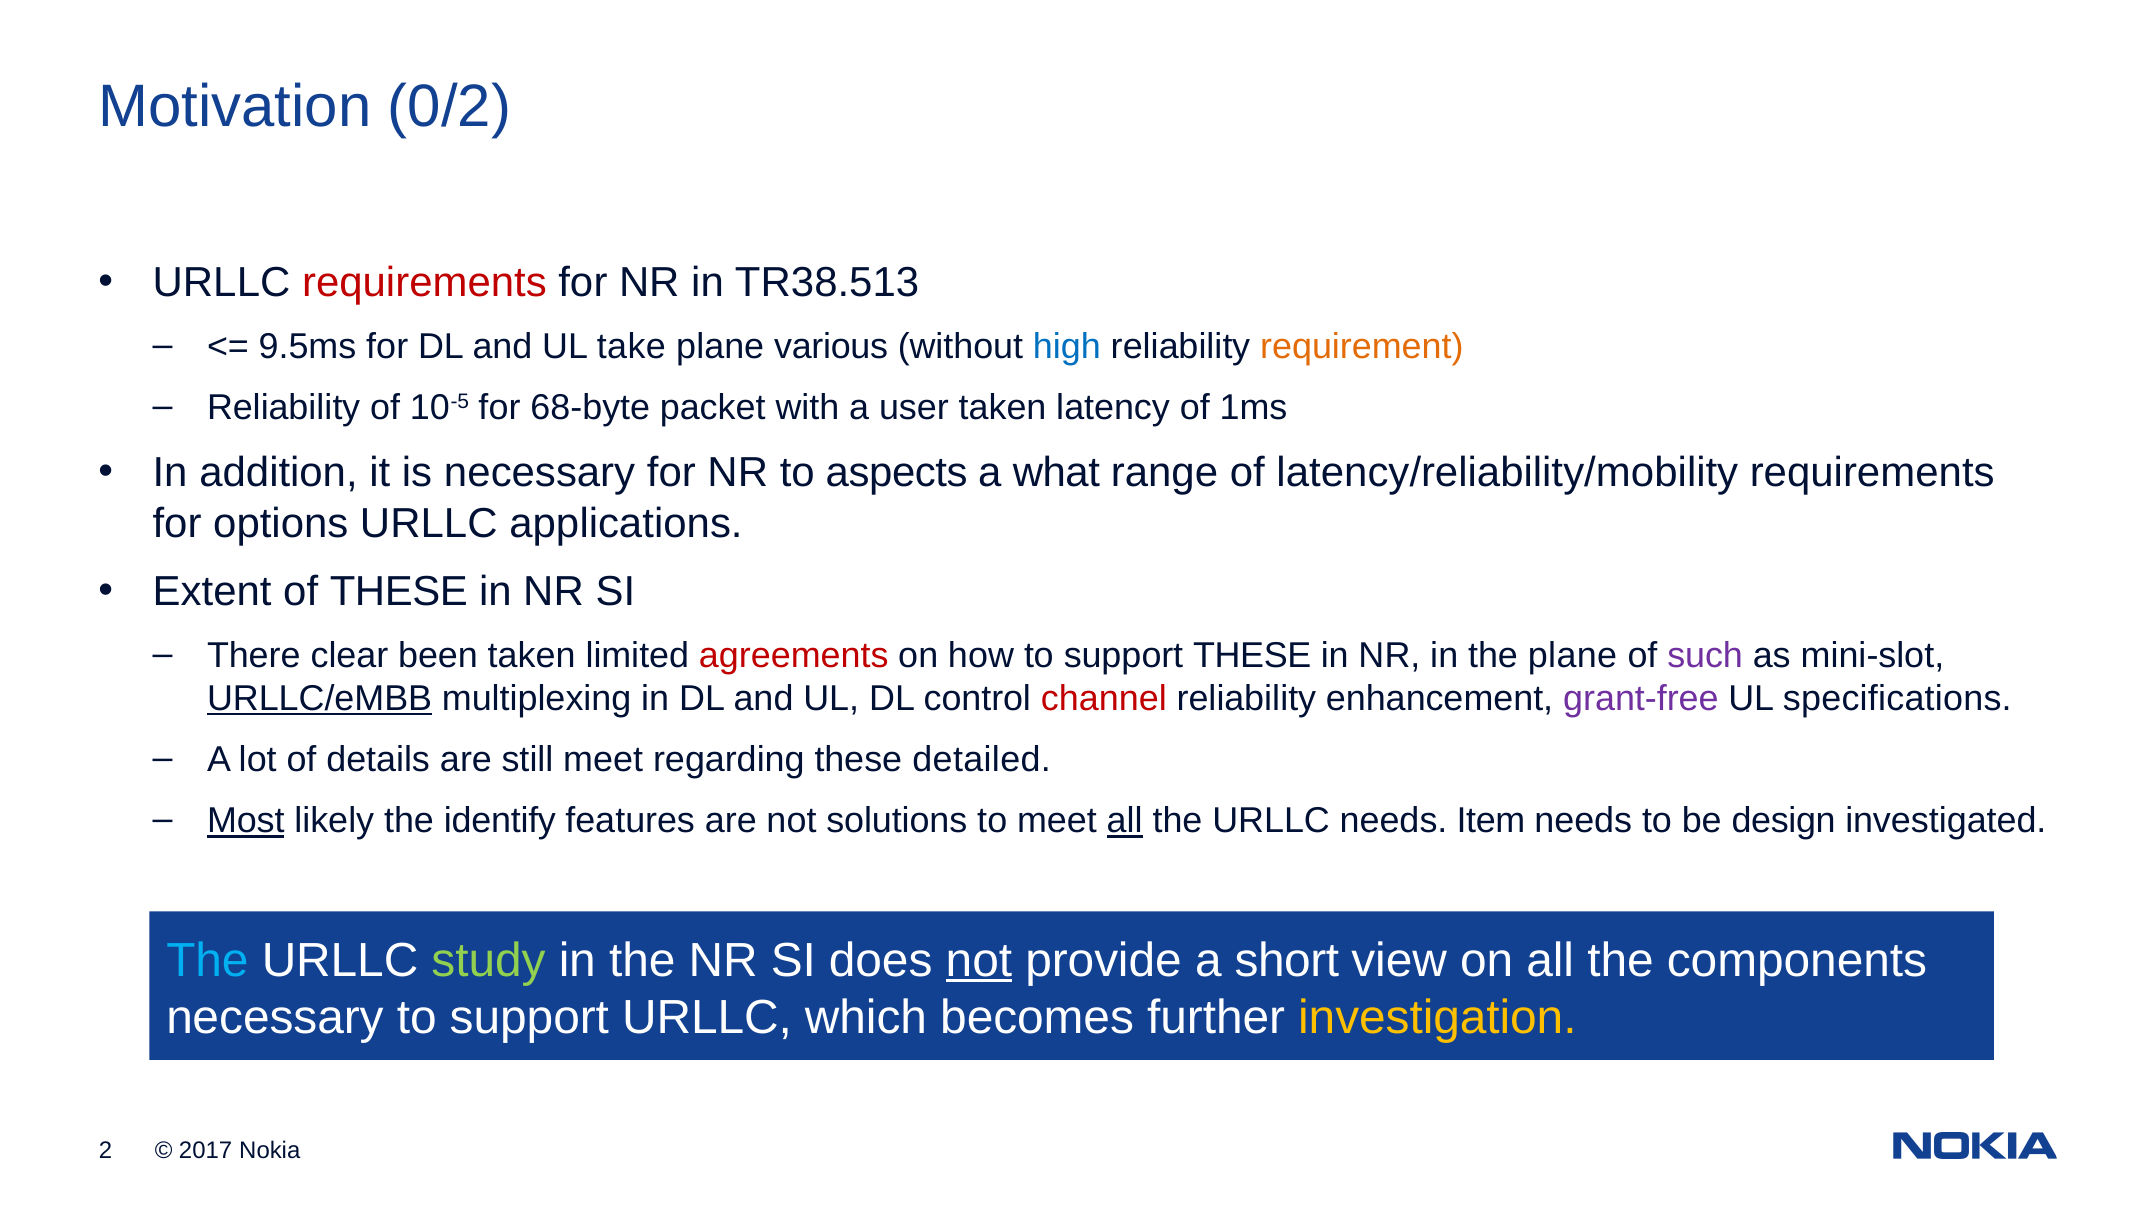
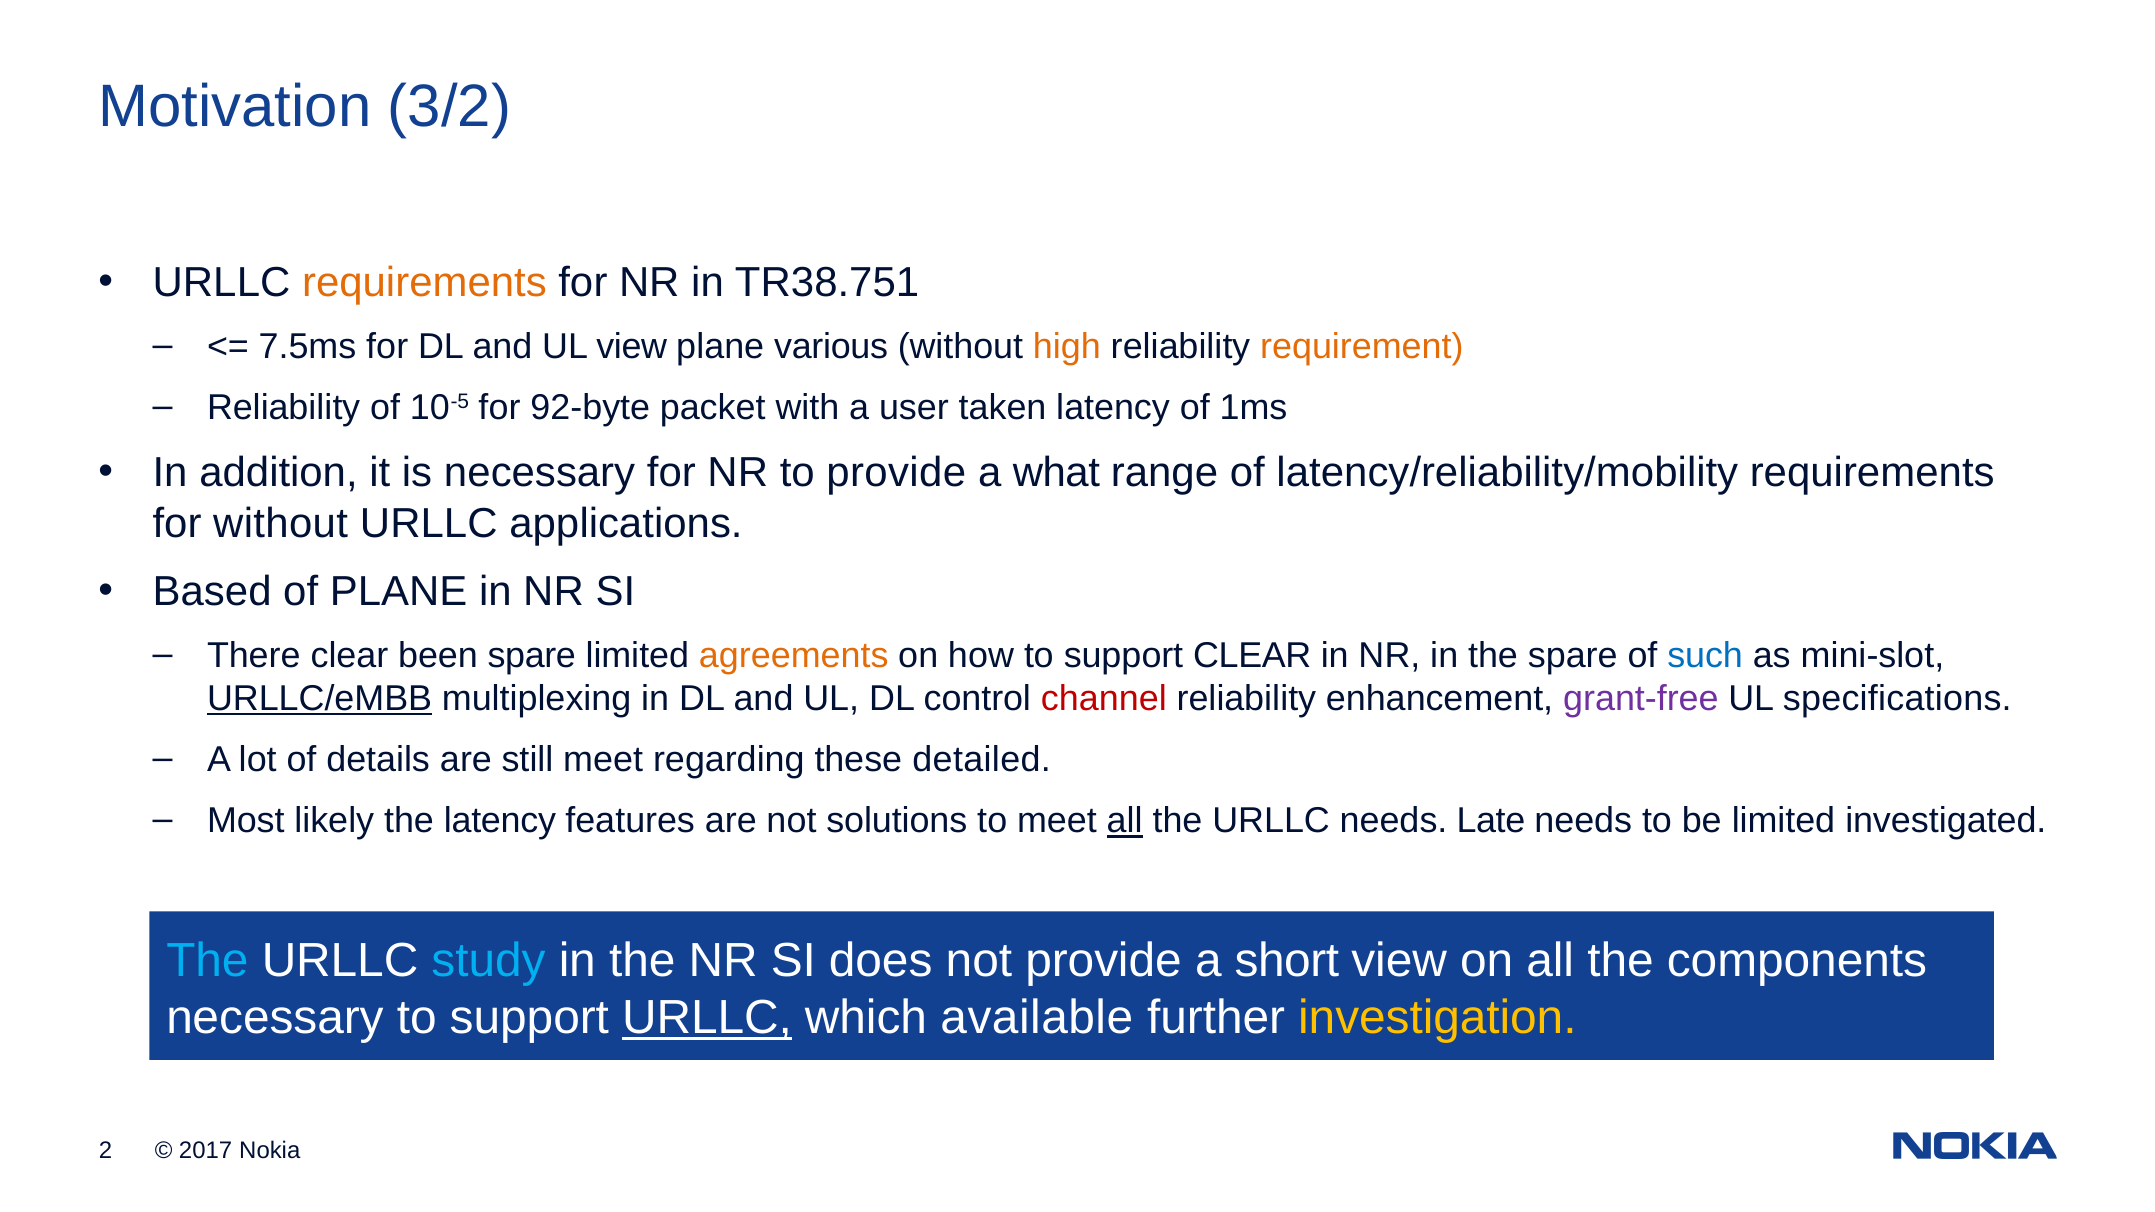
0/2: 0/2 -> 3/2
requirements at (424, 283) colour: red -> orange
TR38.513: TR38.513 -> TR38.751
9.5ms: 9.5ms -> 7.5ms
UL take: take -> view
high colour: blue -> orange
68-byte: 68-byte -> 92-byte
to aspects: aspects -> provide
for options: options -> without
Extent: Extent -> Based
of THESE: THESE -> PLANE
been taken: taken -> spare
agreements colour: red -> orange
support THESE: THESE -> CLEAR
the plane: plane -> spare
such colour: purple -> blue
Most underline: present -> none
the identify: identify -> latency
Item: Item -> Late
be design: design -> limited
study colour: light green -> light blue
not at (979, 960) underline: present -> none
URLLC at (707, 1018) underline: none -> present
becomes: becomes -> available
